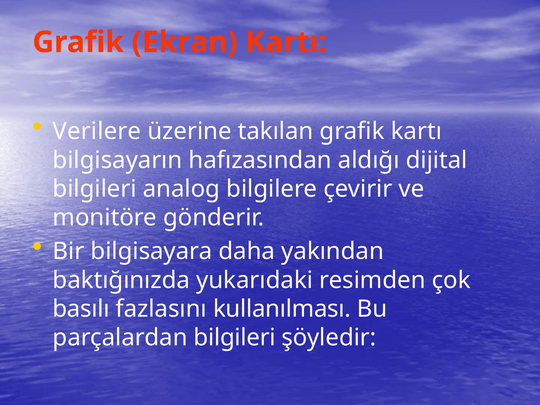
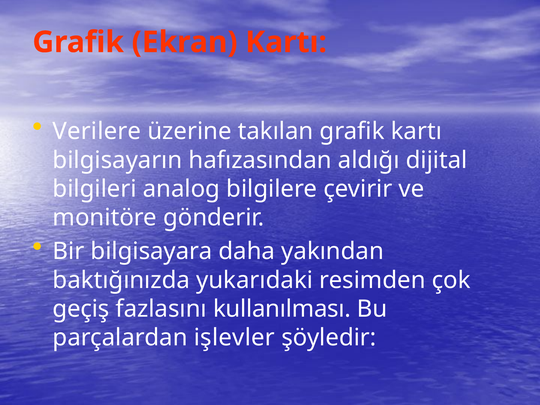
basılı: basılı -> geçiş
parçalardan bilgileri: bilgileri -> işlevler
